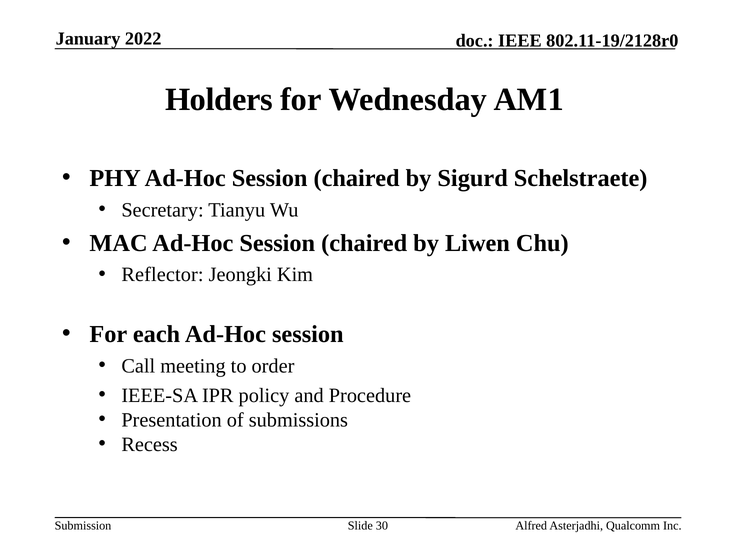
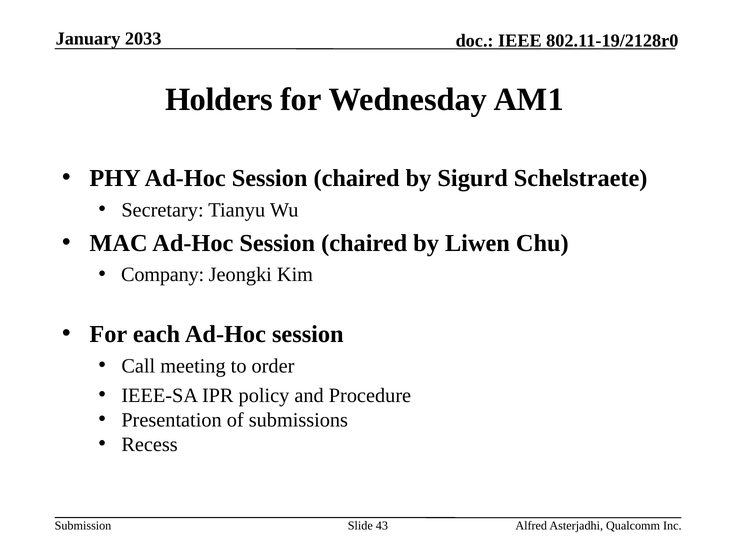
2022: 2022 -> 2033
Reflector: Reflector -> Company
30: 30 -> 43
